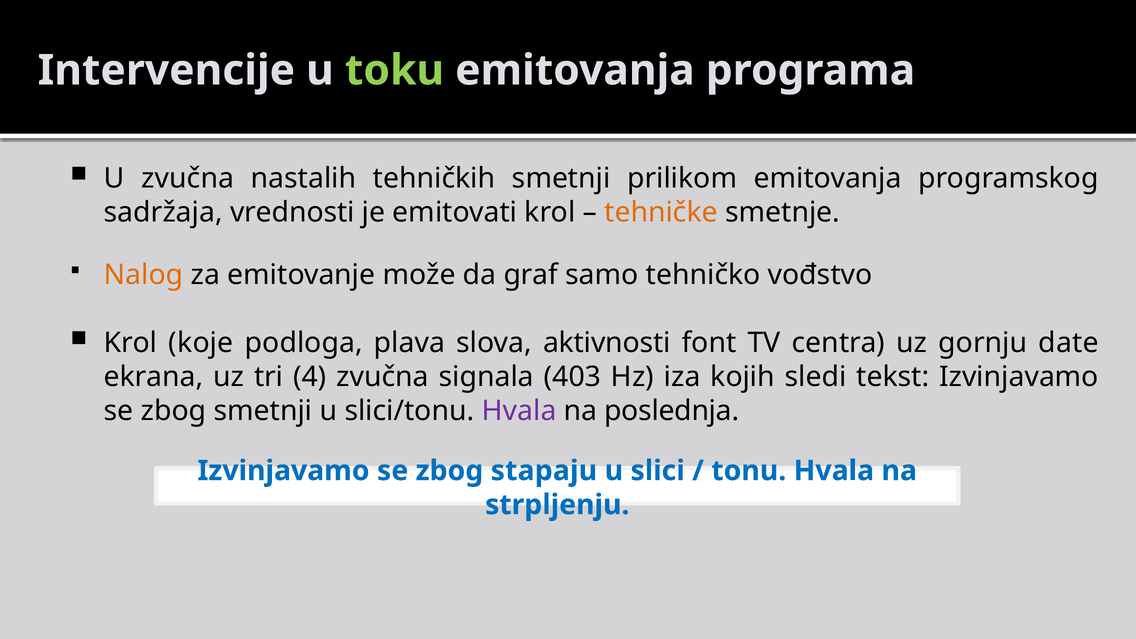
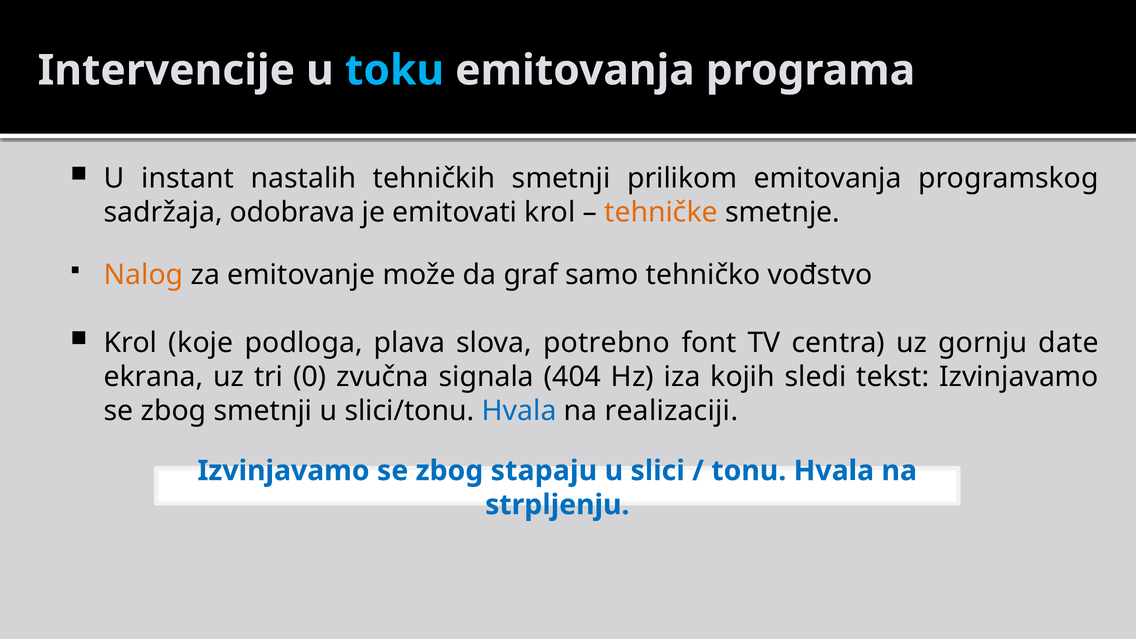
toku colour: light green -> light blue
U zvučna: zvučna -> instant
vrednosti: vrednosti -> odobrava
aktivnosti: aktivnosti -> potrebno
4: 4 -> 0
403: 403 -> 404
Hvala at (519, 411) colour: purple -> blue
poslednja: poslednja -> realizaciji
